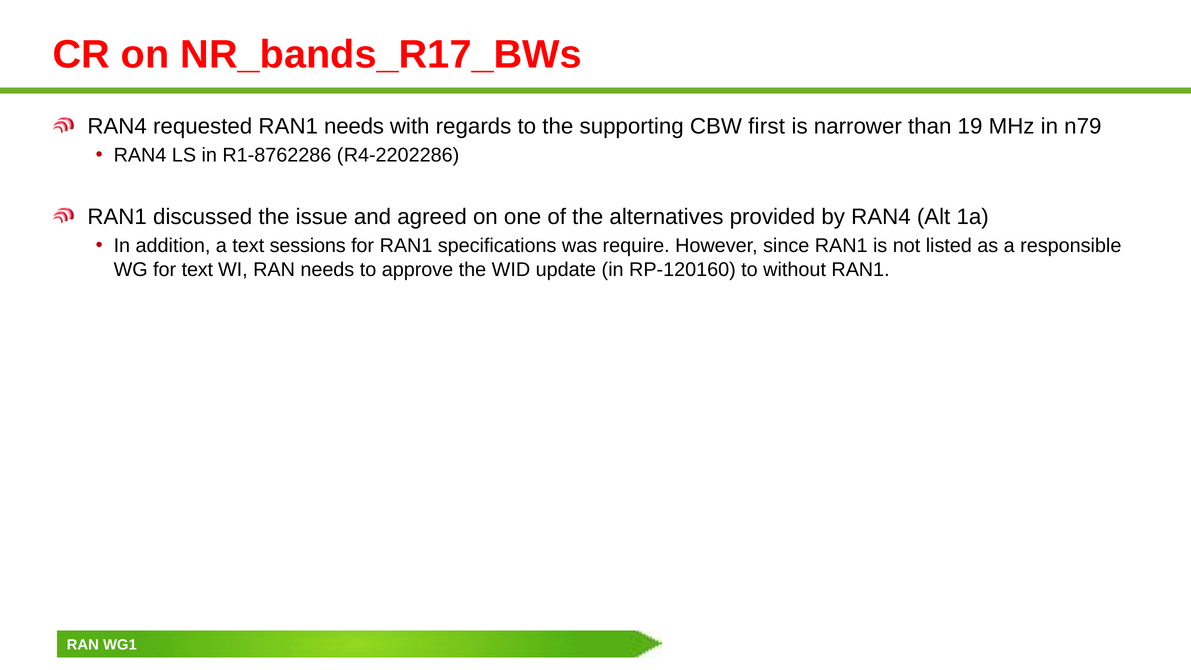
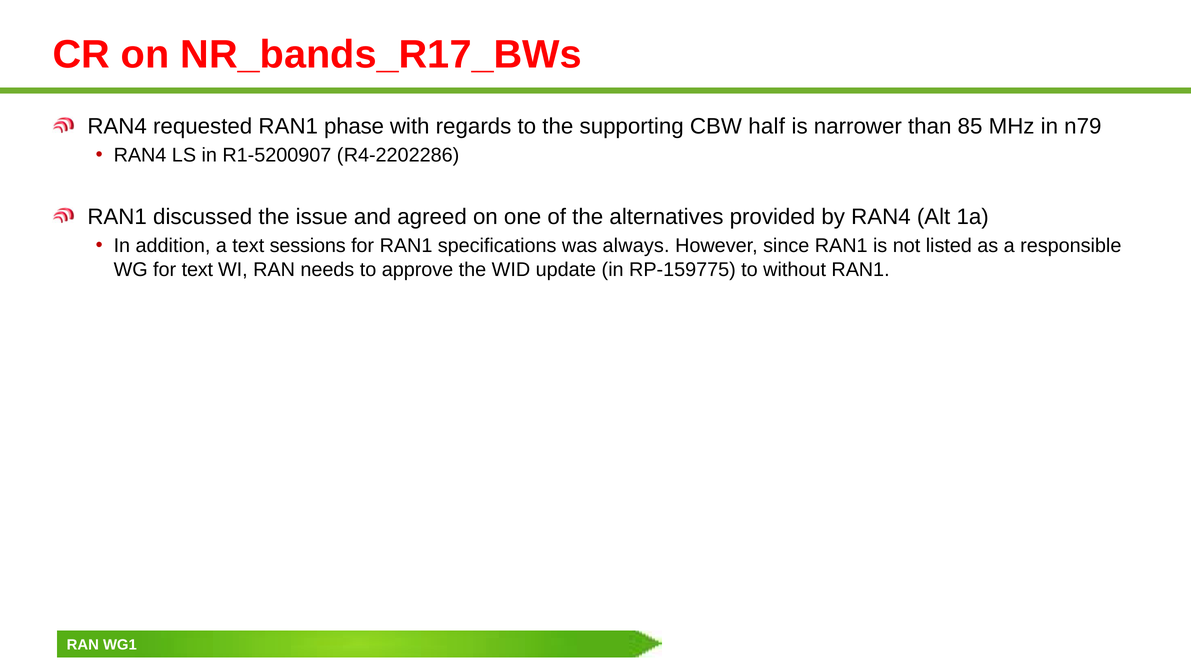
RAN1 needs: needs -> phase
first: first -> half
19: 19 -> 85
R1-8762286: R1-8762286 -> R1-5200907
require: require -> always
RP-120160: RP-120160 -> RP-159775
